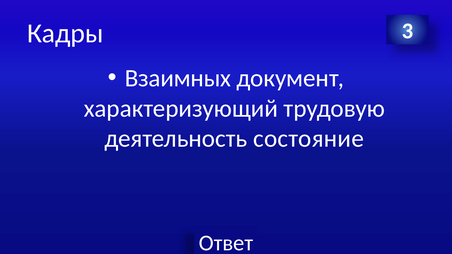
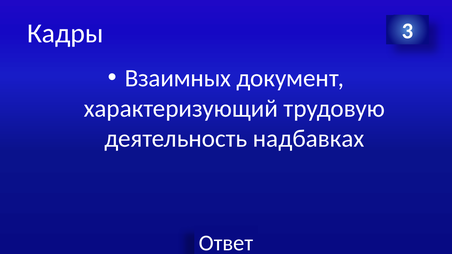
состояние: состояние -> надбавках
